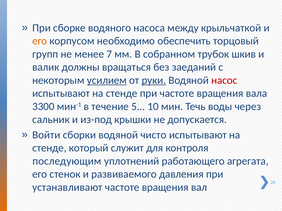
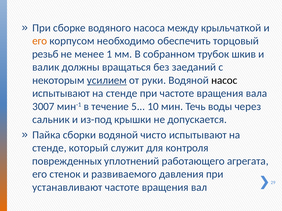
групп: групп -> резьб
7: 7 -> 1
руки underline: present -> none
насос colour: red -> black
3300: 3300 -> 3007
Войти: Войти -> Пайка
последующим: последующим -> поврежденных
